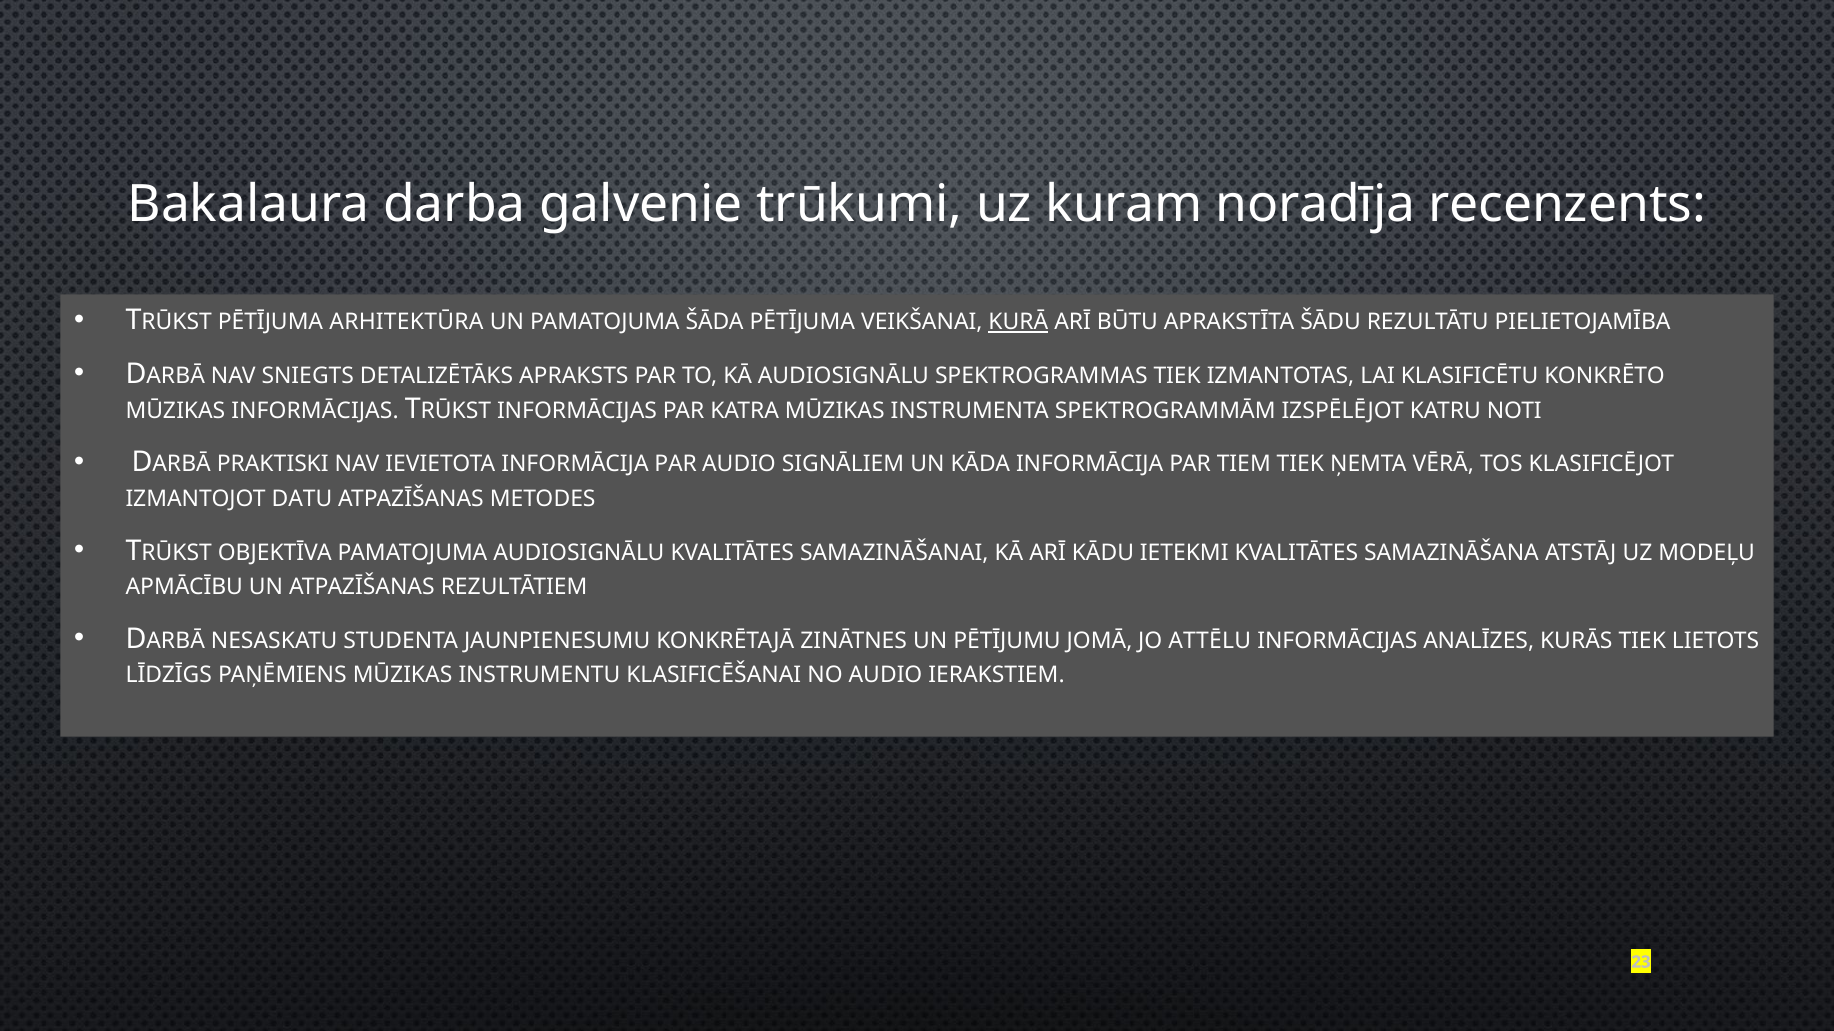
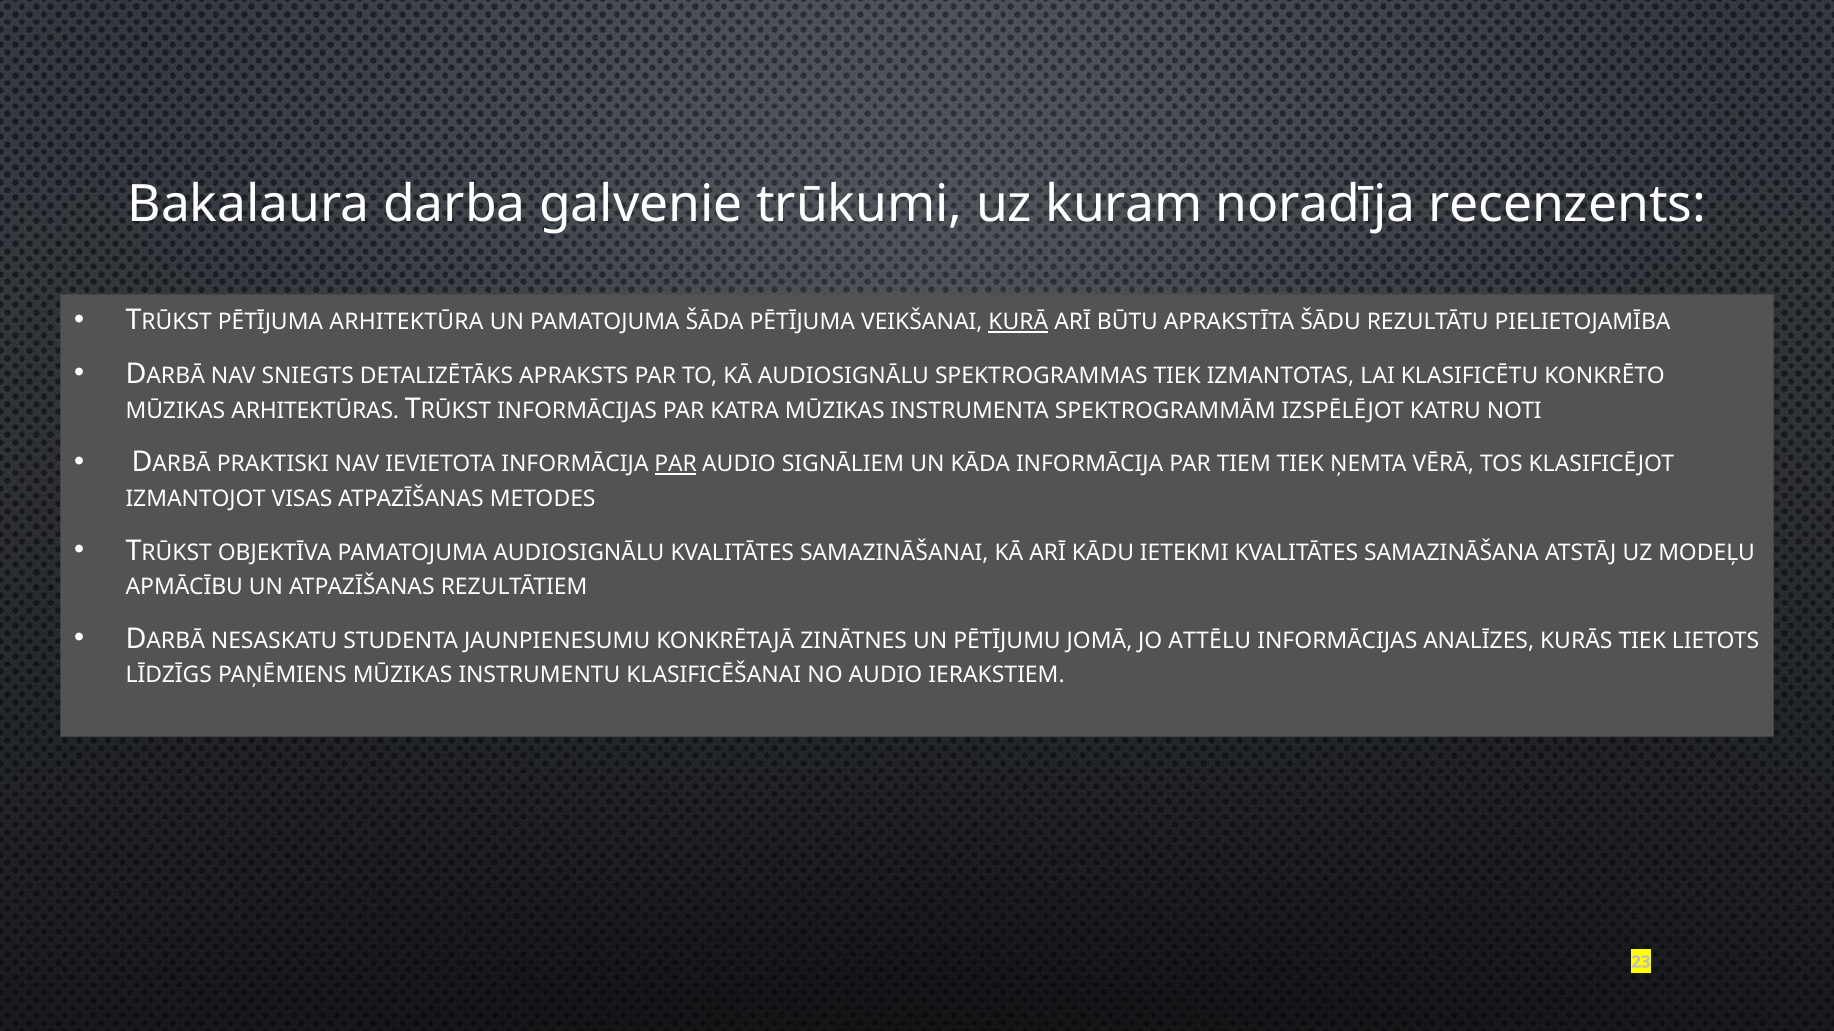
MŪZIKAS INFORMĀCIJAS: INFORMĀCIJAS -> ARHITEKTŪRAS
PAR at (676, 465) underline: none -> present
DATU: DATU -> VISAS
